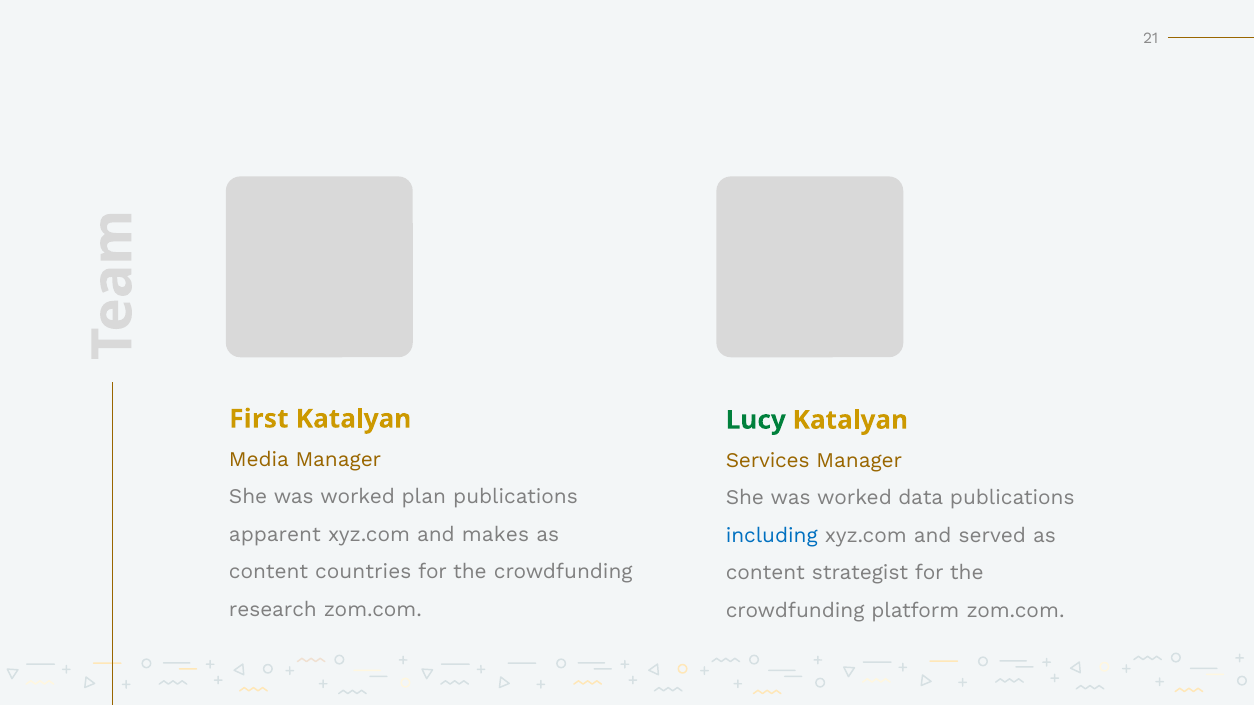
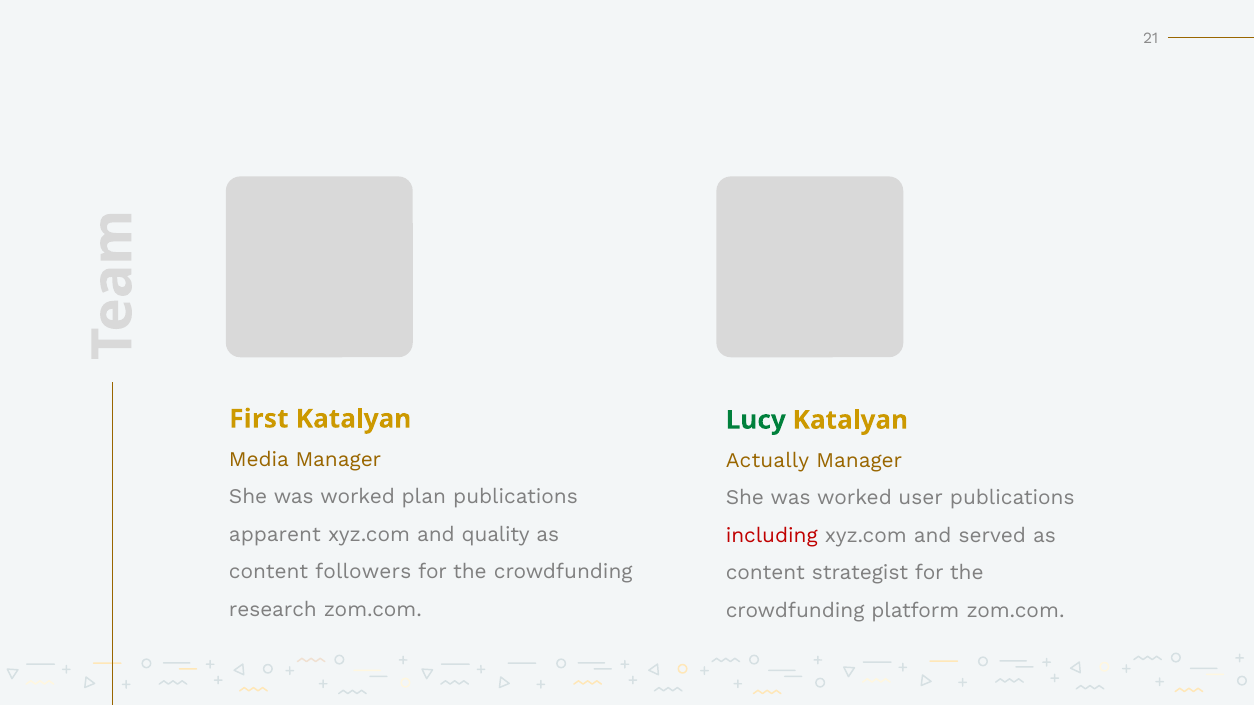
Services: Services -> Actually
data: data -> user
makes: makes -> quality
including colour: blue -> red
countries: countries -> followers
